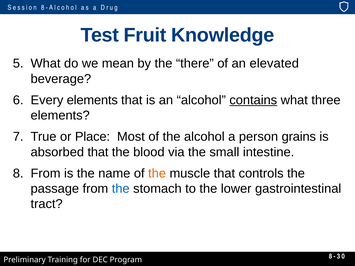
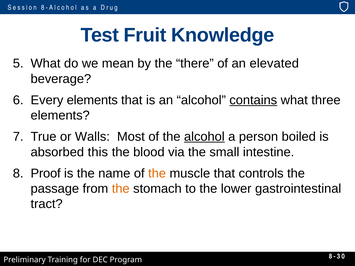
Place: Place -> Walls
alcohol at (204, 137) underline: none -> present
grains: grains -> boiled
absorbed that: that -> this
From at (46, 173): From -> Proof
the at (121, 189) colour: blue -> orange
